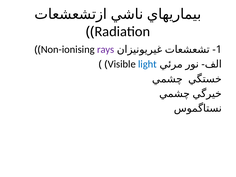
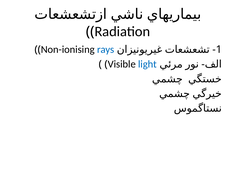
rays colour: purple -> blue
